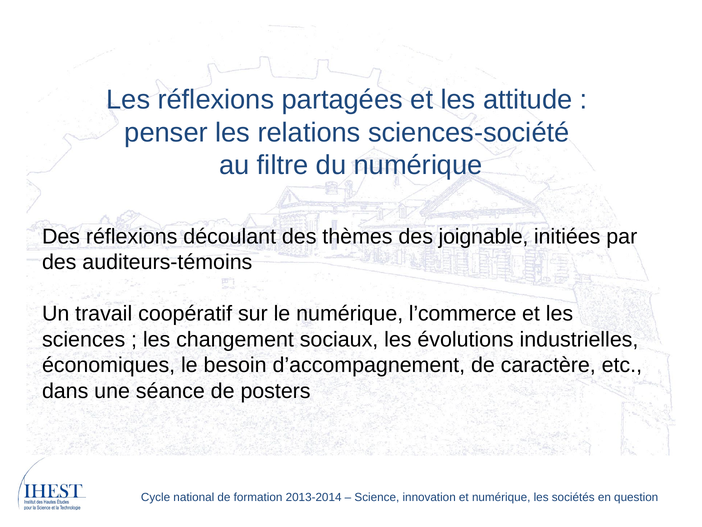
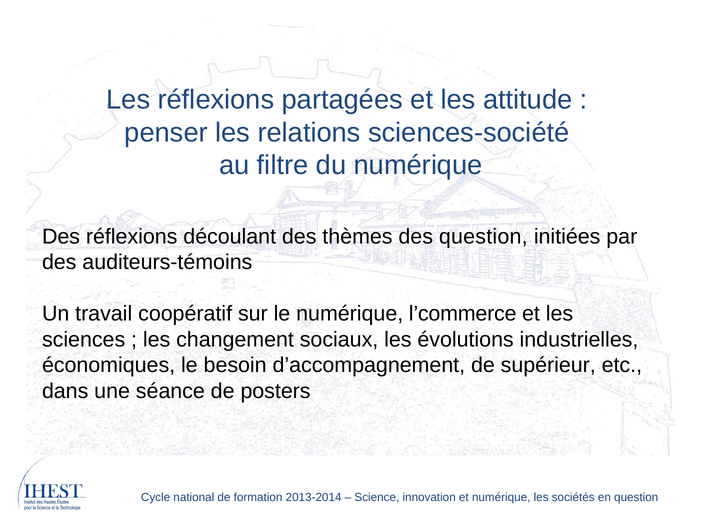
des joignable: joignable -> question
caractère: caractère -> supérieur
